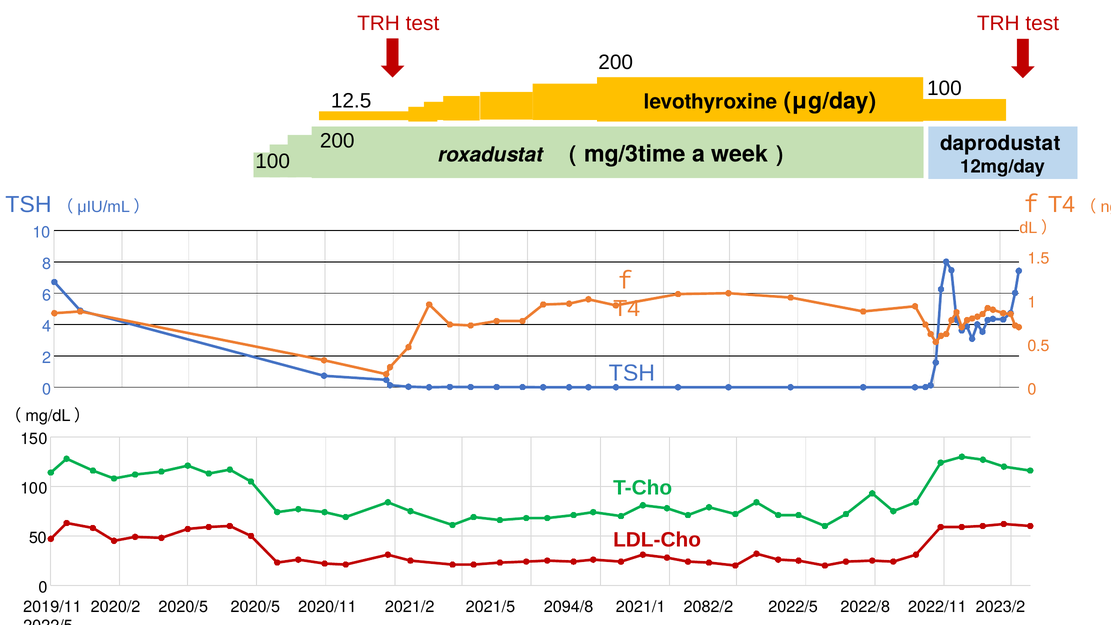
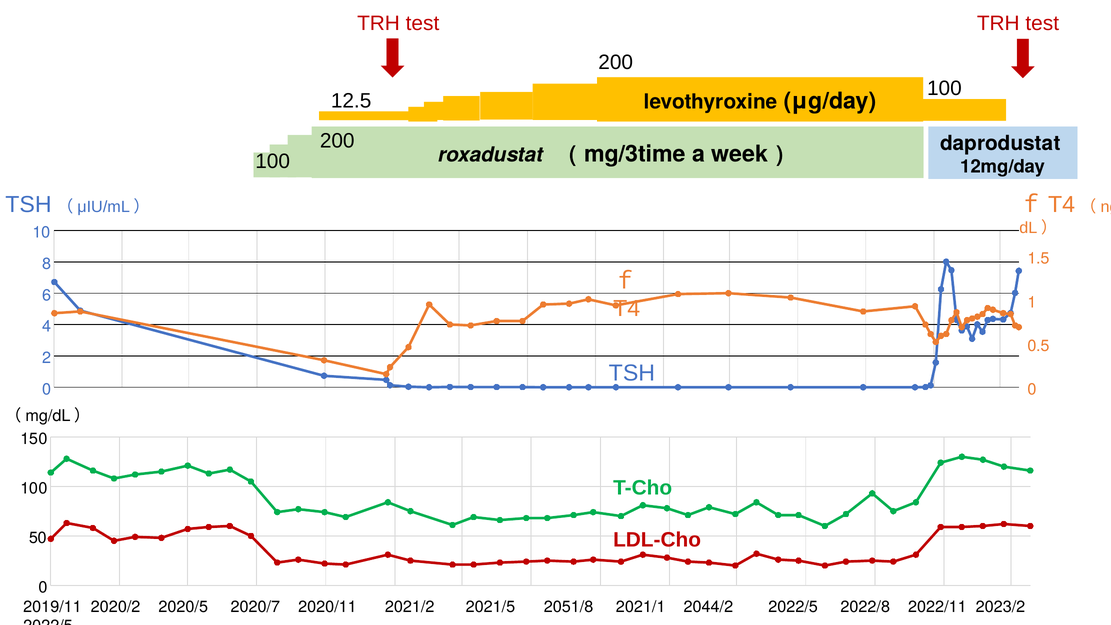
2020/5 2020/5: 2020/5 -> 2020/7
2094/8: 2094/8 -> 2051/8
2082/2: 2082/2 -> 2044/2
